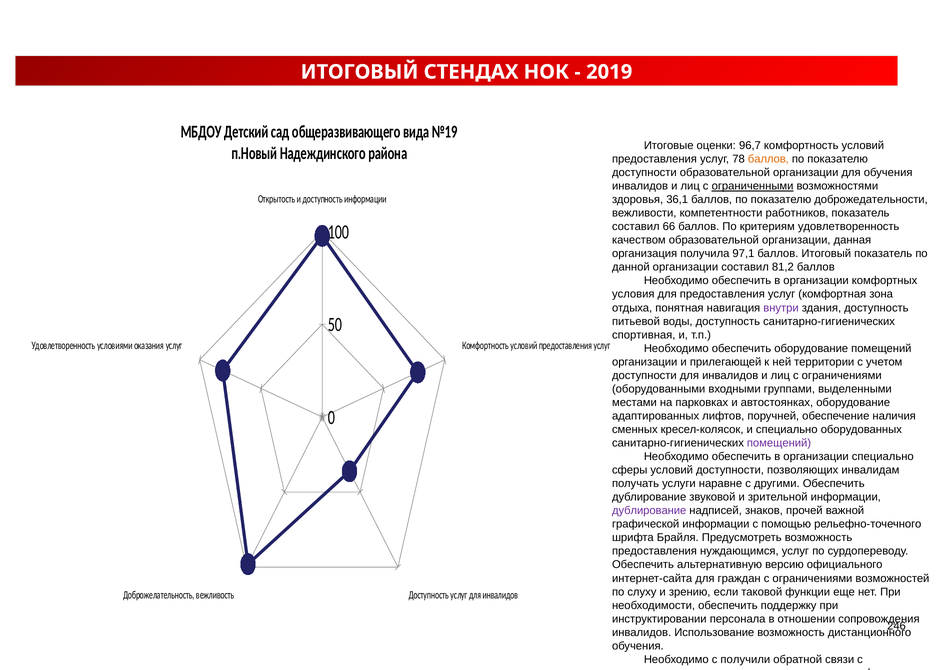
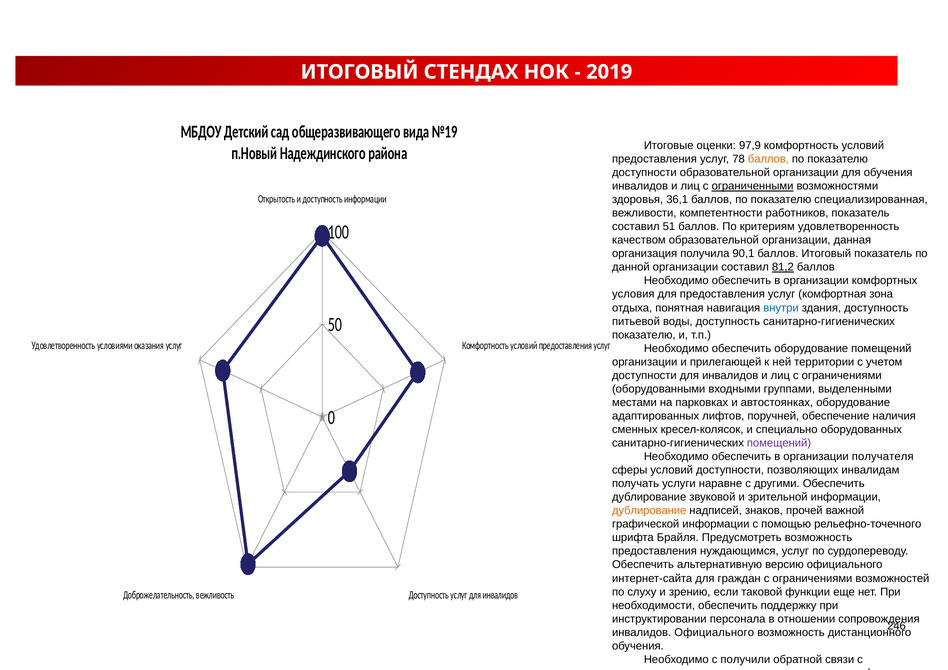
96,7: 96,7 -> 97,9
доброжедательности: доброжедательности -> специализированная
66: 66 -> 51
97,1: 97,1 -> 90,1
81,2 underline: none -> present
внутри colour: purple -> blue
спортивная at (644, 335): спортивная -> показателю
организации специально: специально -> получателя
дублирование at (649, 511) colour: purple -> orange
инвалидов Использование: Использование -> Официального
